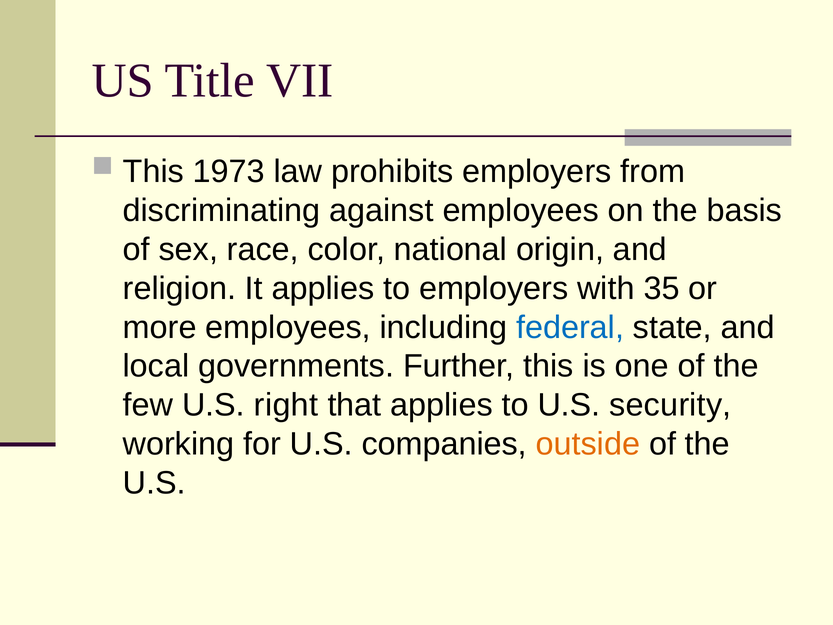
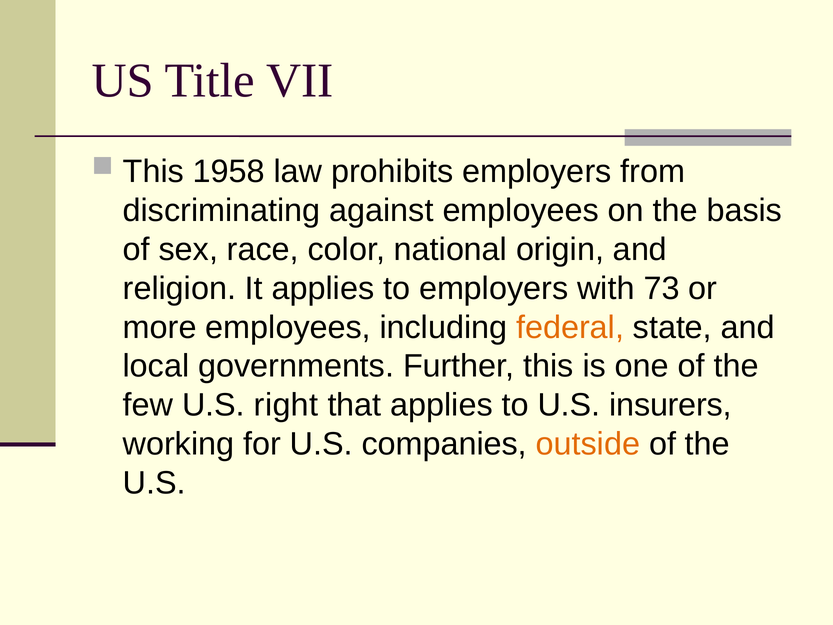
1973: 1973 -> 1958
35: 35 -> 73
federal colour: blue -> orange
security: security -> insurers
